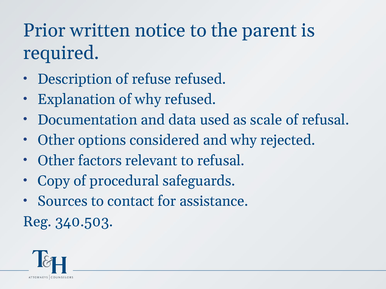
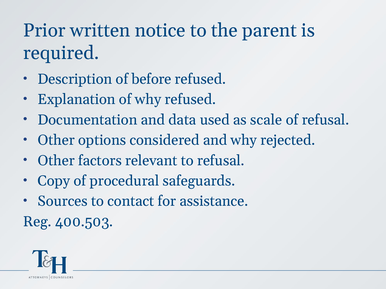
refuse: refuse -> before
340.503: 340.503 -> 400.503
